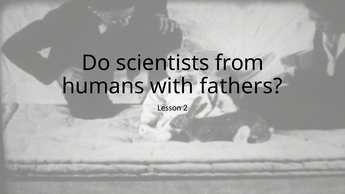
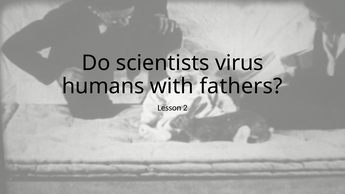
from: from -> virus
